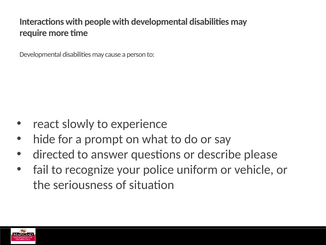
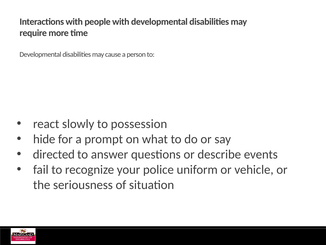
experience: experience -> possession
please: please -> events
